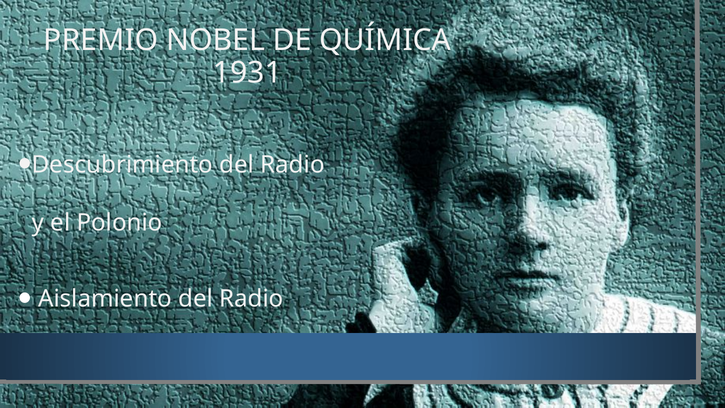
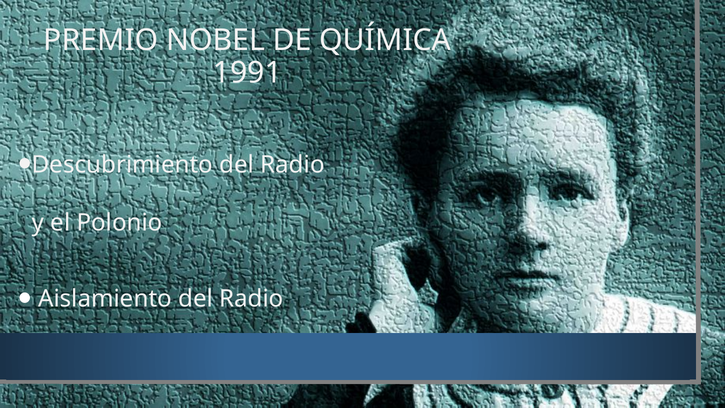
1931: 1931 -> 1991
